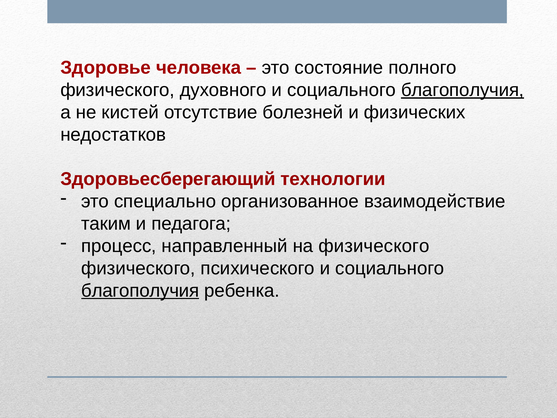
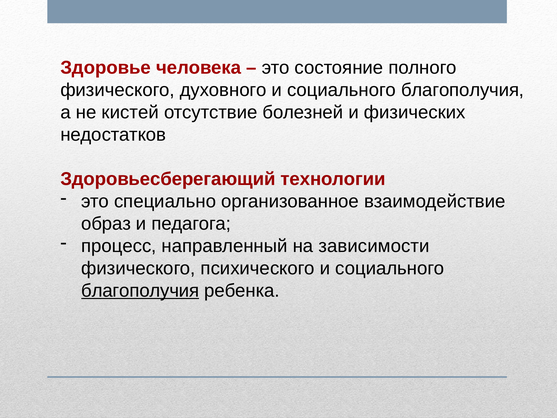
благополучия at (463, 90) underline: present -> none
таким: таким -> образ
на физического: физического -> зависимости
